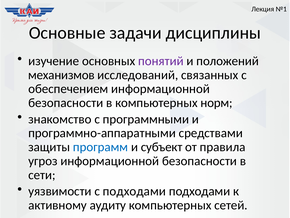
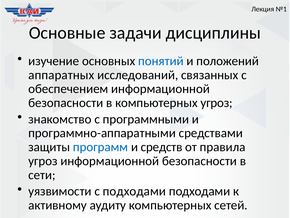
понятий colour: purple -> blue
механизмов: механизмов -> аппаратных
компьютерных норм: норм -> угроз
субъект: субъект -> средств
